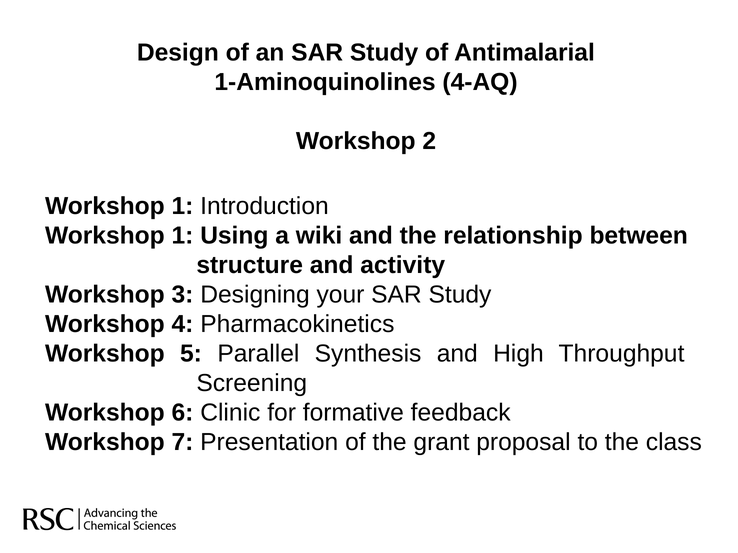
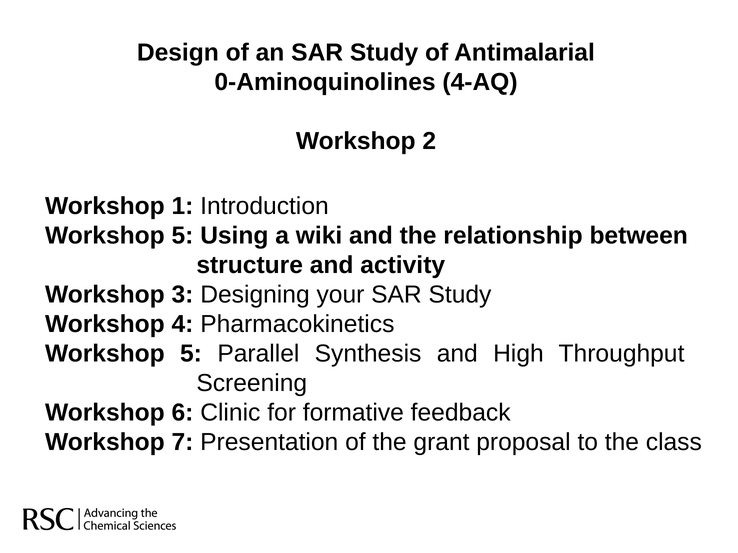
1-Aminoquinolines: 1-Aminoquinolines -> 0-Aminoquinolines
1 at (182, 236): 1 -> 5
